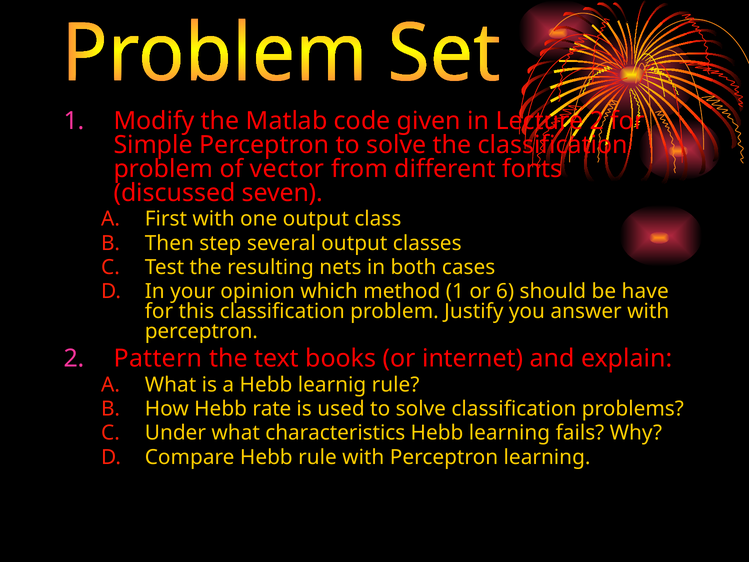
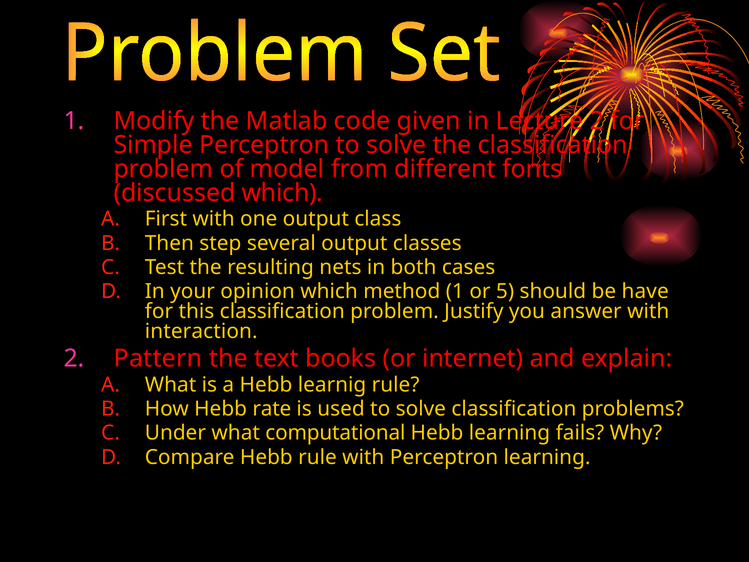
vector: vector -> model
discussed seven: seven -> which
6: 6 -> 5
perceptron at (201, 331): perceptron -> interaction
characteristics: characteristics -> computational
